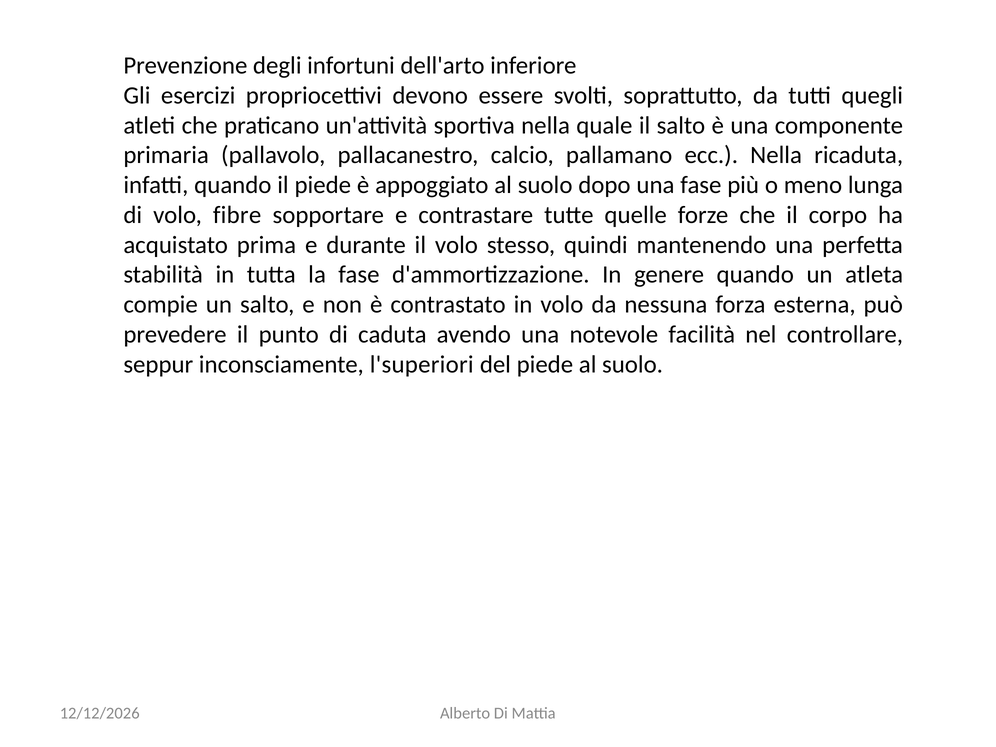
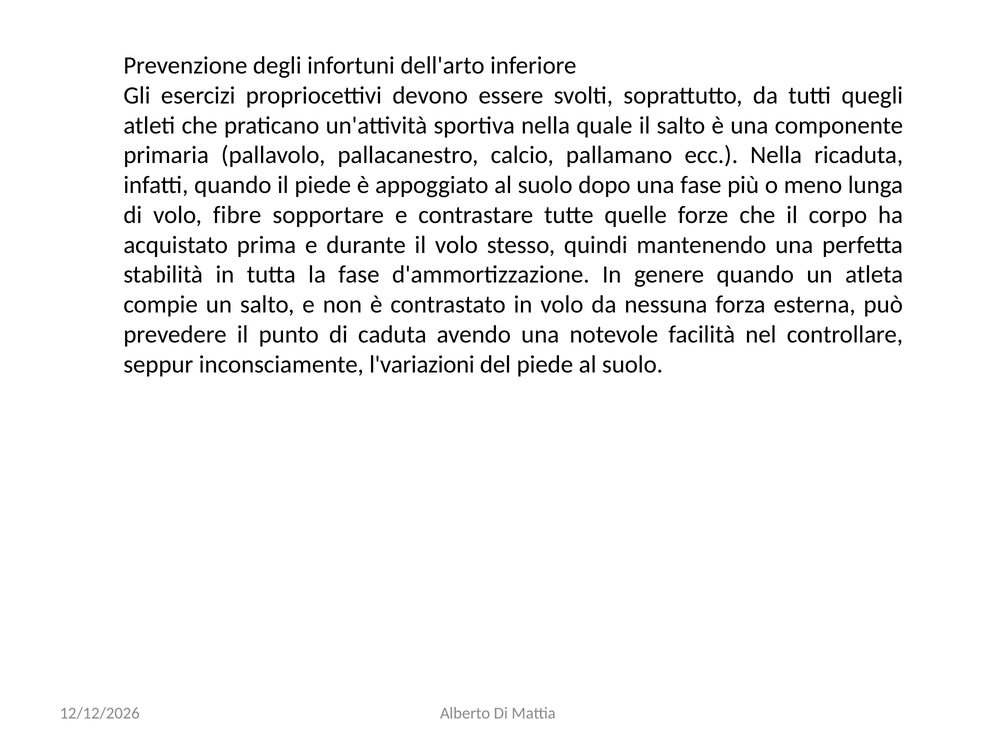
l'superiori: l'superiori -> l'variazioni
